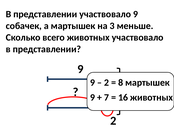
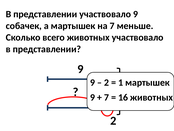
на 3: 3 -> 7
8: 8 -> 1
